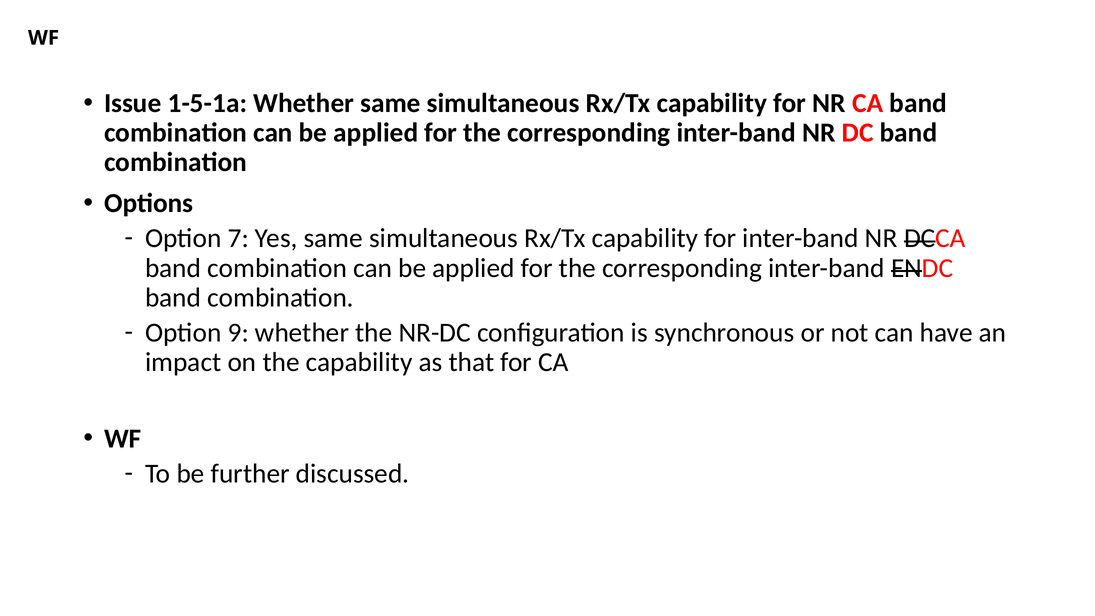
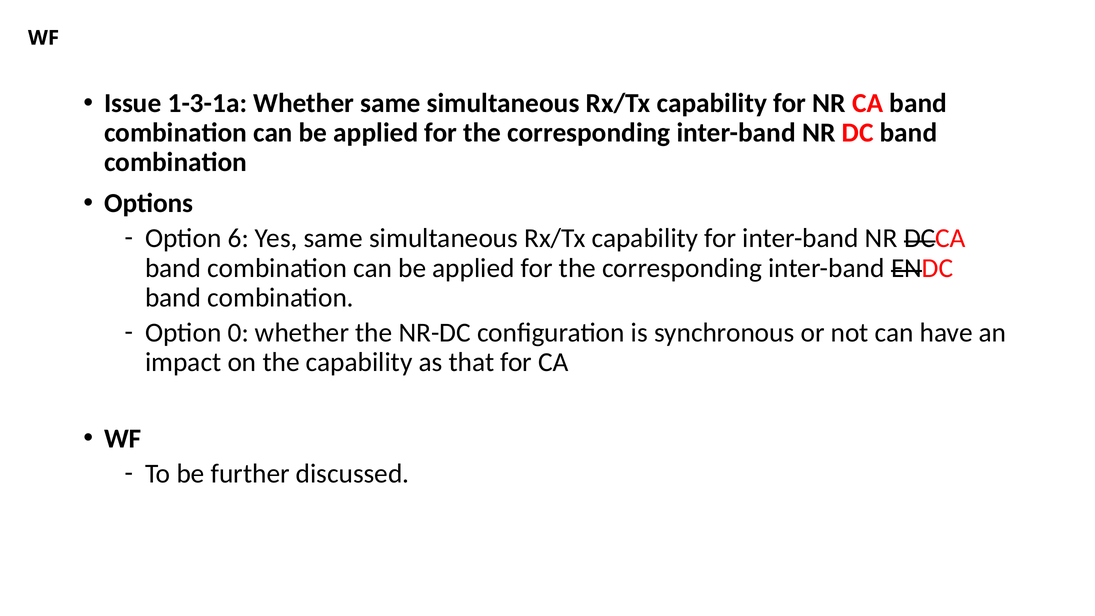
1-5-1a: 1-5-1a -> 1-3-1a
7: 7 -> 6
9: 9 -> 0
